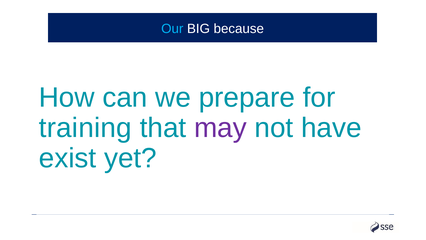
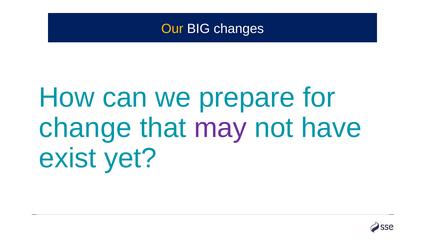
Our colour: light blue -> yellow
because: because -> changes
training: training -> change
